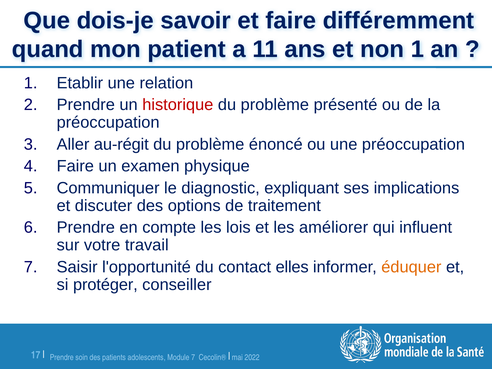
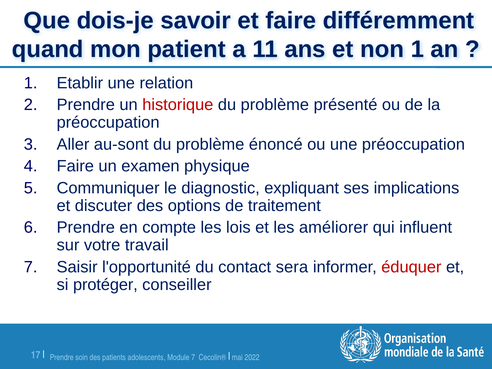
au-régit: au-régit -> au-sont
elles: elles -> sera
éduquer colour: orange -> red
